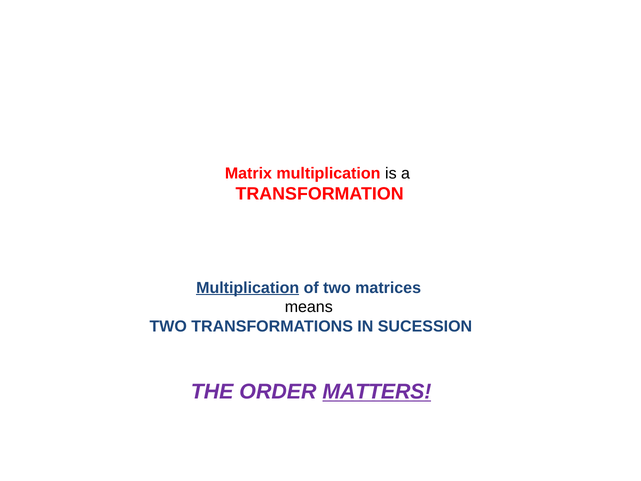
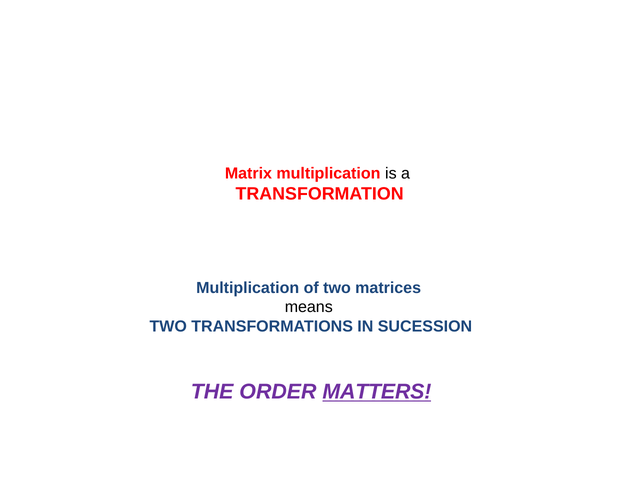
Multiplication at (248, 288) underline: present -> none
